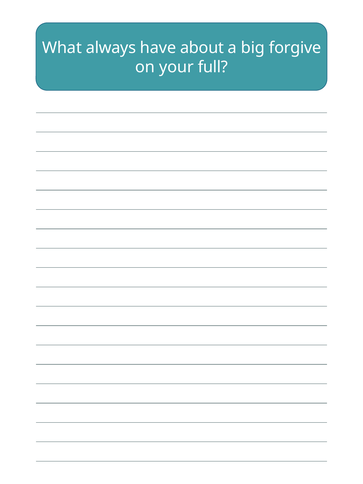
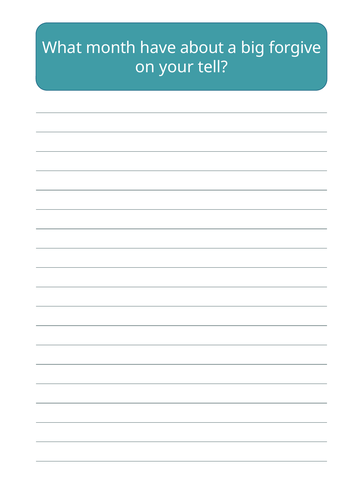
always: always -> month
full: full -> tell
